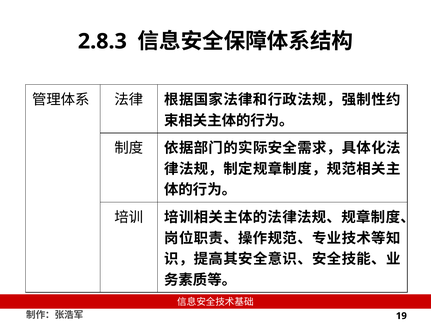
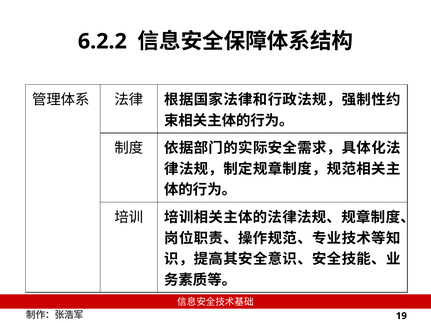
2.8.3: 2.8.3 -> 6.2.2
